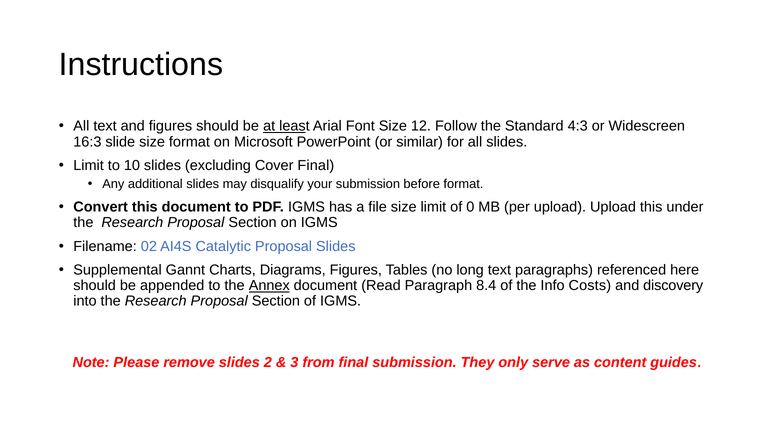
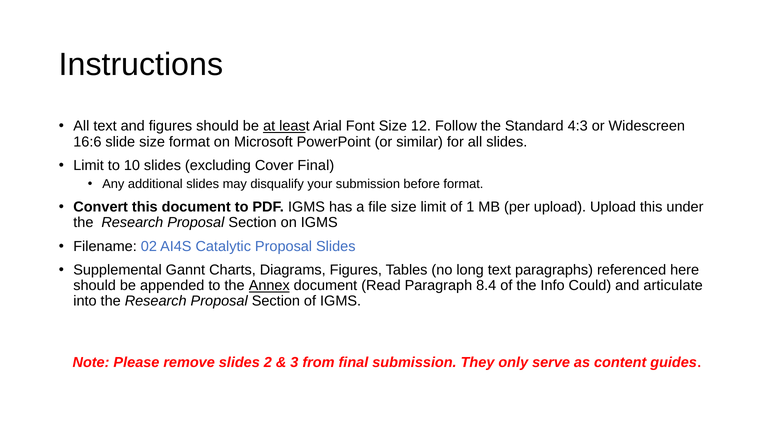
16:3: 16:3 -> 16:6
0: 0 -> 1
Costs: Costs -> Could
discovery: discovery -> articulate
